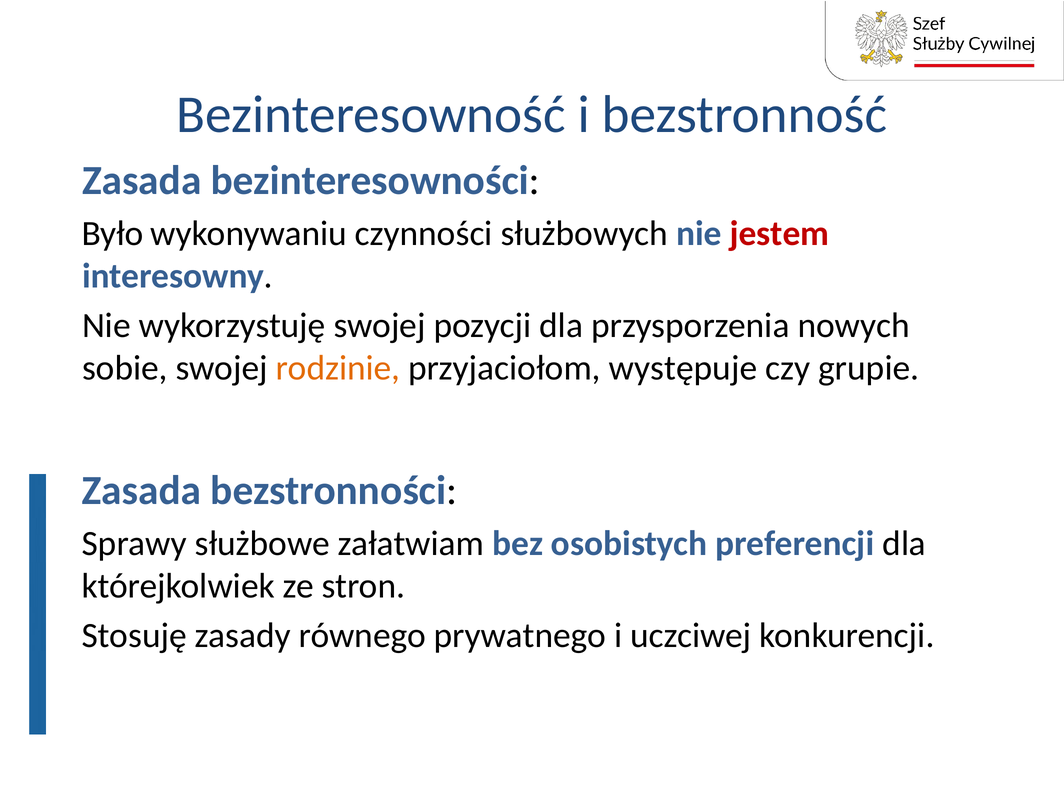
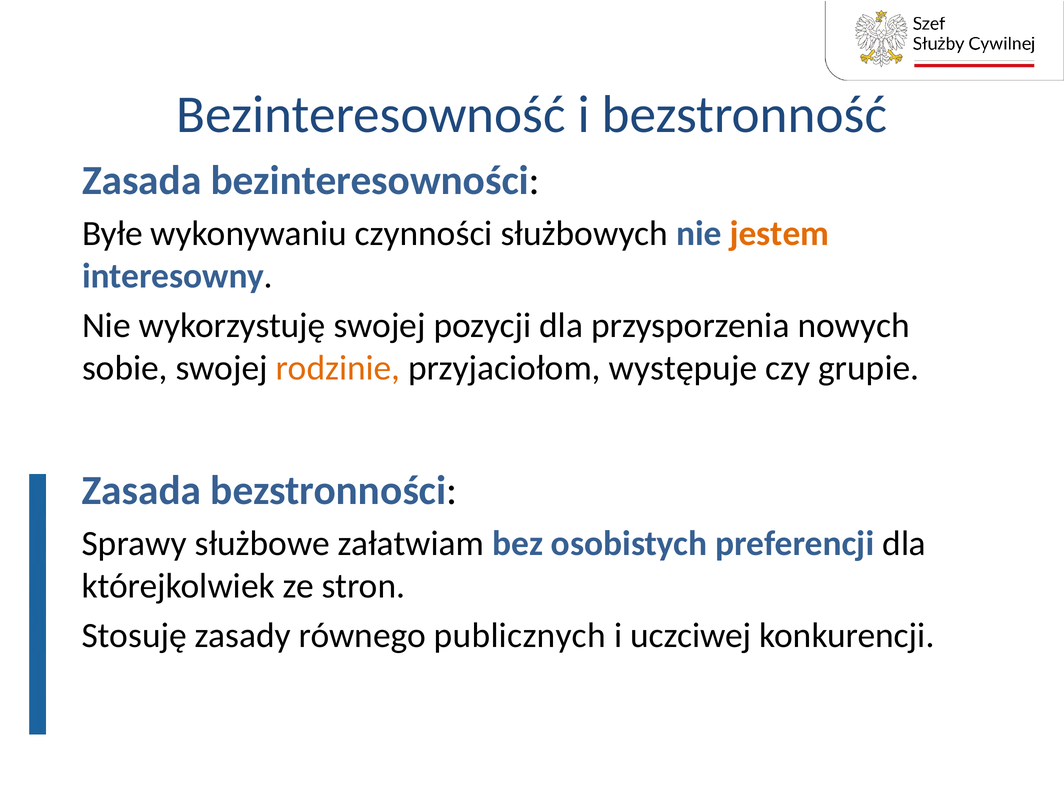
Było: Było -> Byłe
jestem colour: red -> orange
prywatnego: prywatnego -> publicznych
